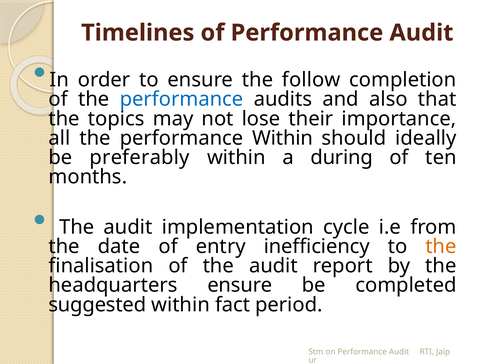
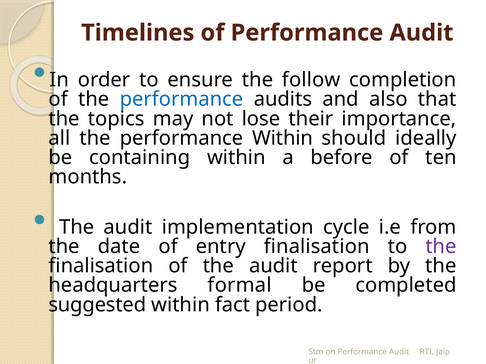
preferably: preferably -> containing
during: during -> before
entry inefficiency: inefficiency -> finalisation
the at (441, 247) colour: orange -> purple
headquarters ensure: ensure -> formal
